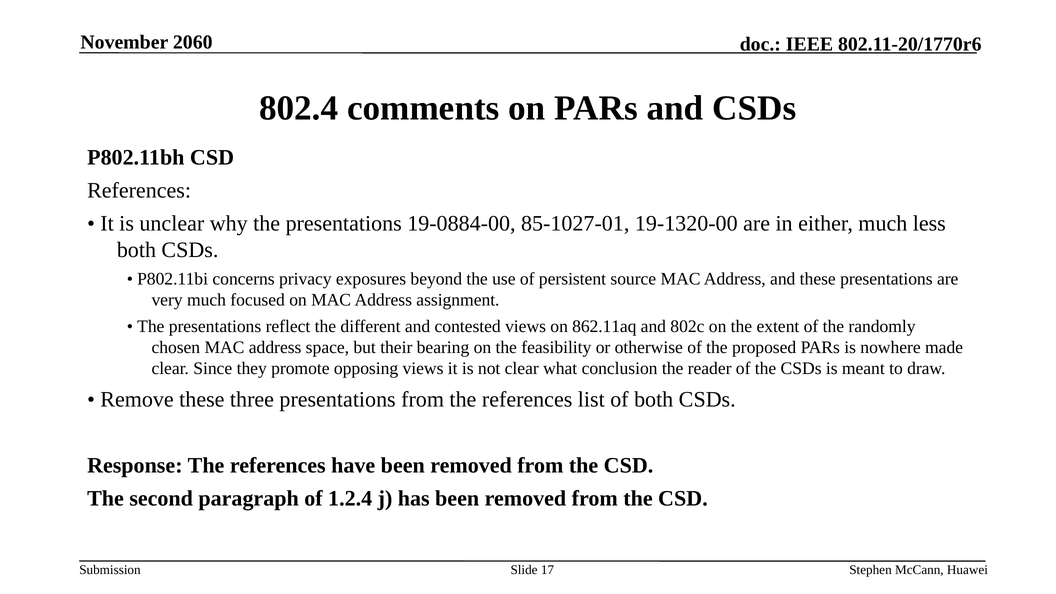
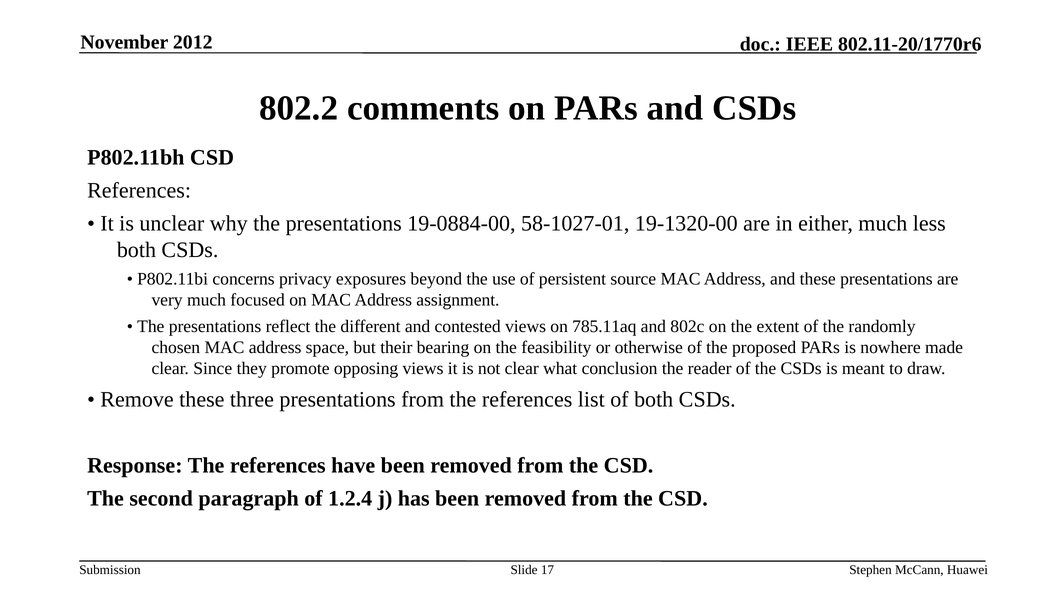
2060: 2060 -> 2012
802.4: 802.4 -> 802.2
85-1027-01: 85-1027-01 -> 58-1027-01
862.11aq: 862.11aq -> 785.11aq
